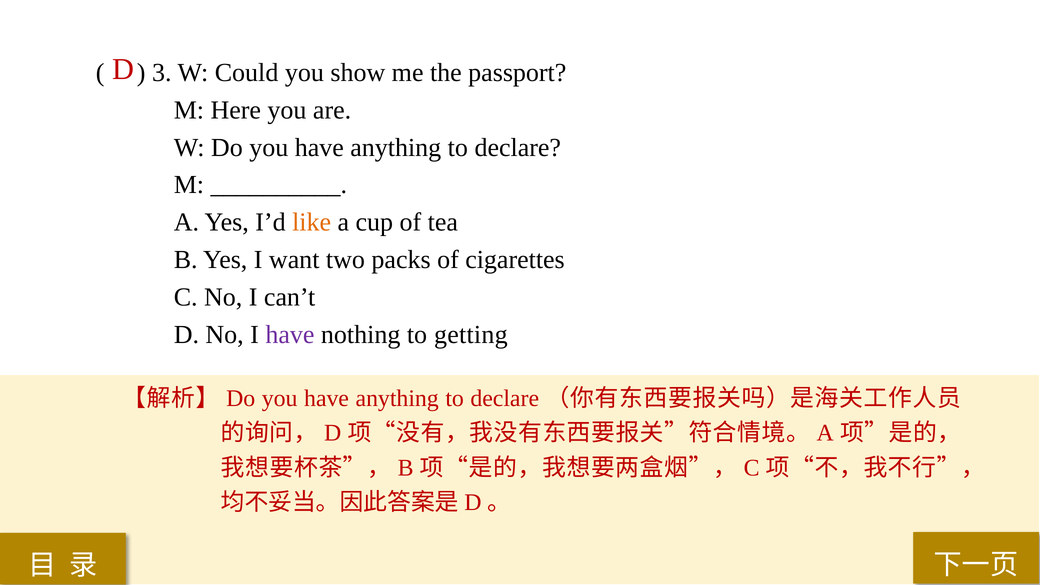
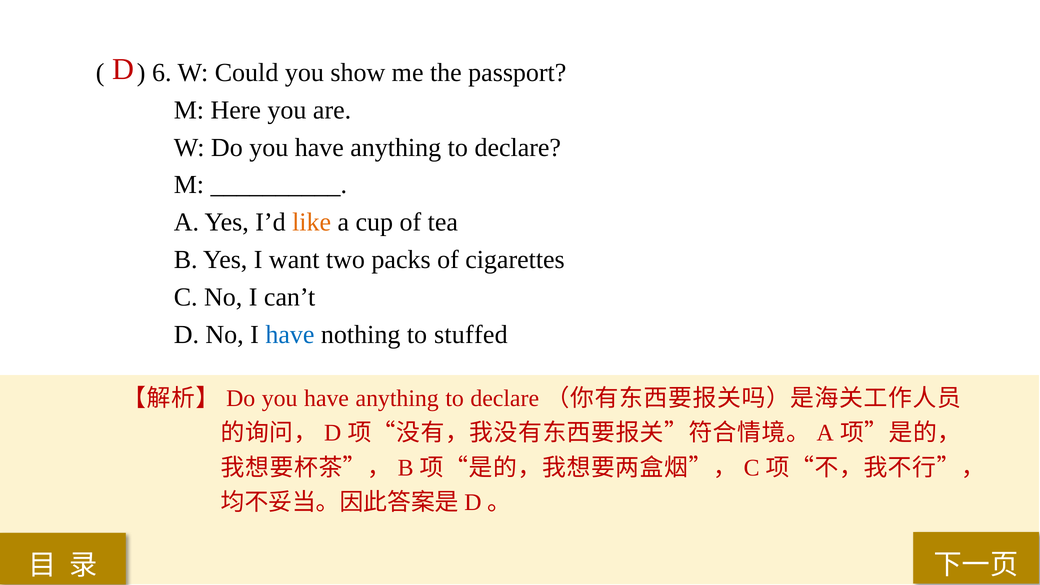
3: 3 -> 6
have at (290, 335) colour: purple -> blue
getting: getting -> stuffed
